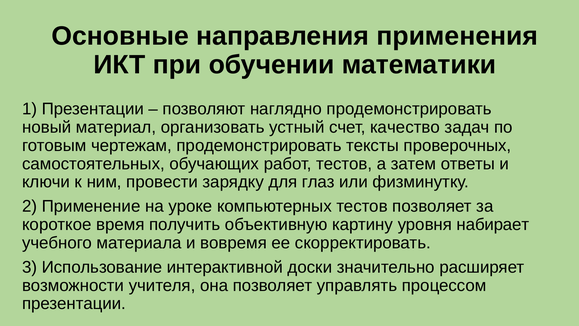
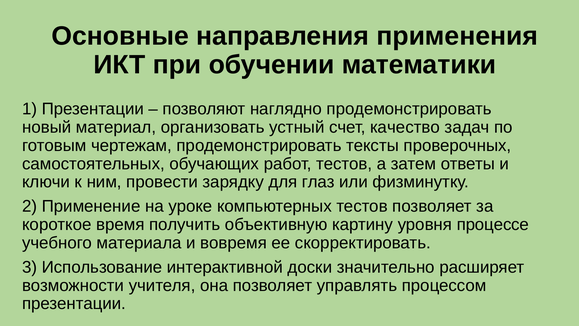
набирает: набирает -> процессе
